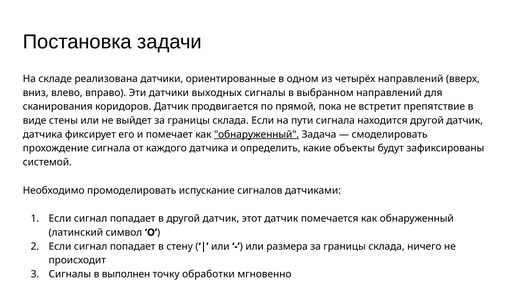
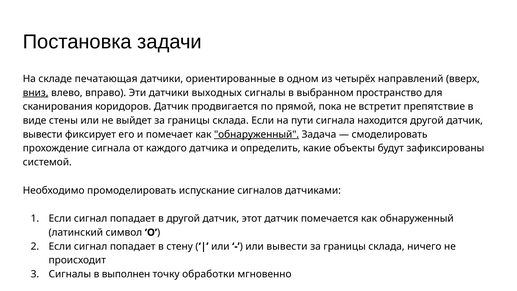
реализована: реализована -> печатающая
вниз underline: none -> present
выбранном направлений: направлений -> пространство
датчика at (43, 134): датчика -> вывести
или размера: размера -> вывести
